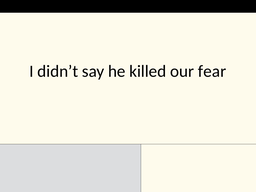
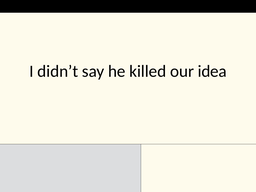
fear: fear -> idea
